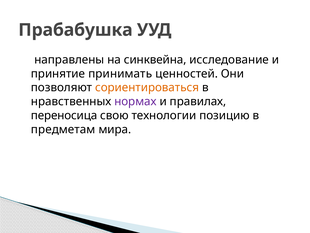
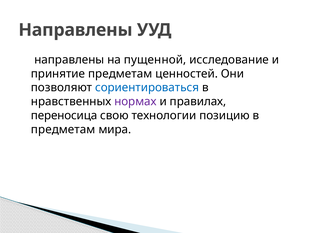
Прабабушка at (75, 30): Прабабушка -> Направлены
синквейна: синквейна -> пущенной
принятие принимать: принимать -> предметам
сориентироваться colour: orange -> blue
